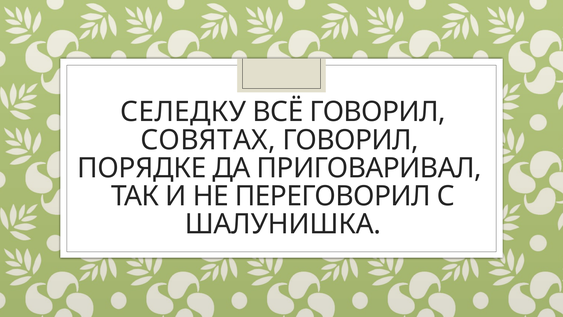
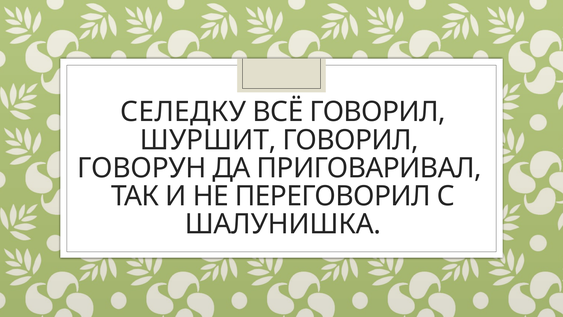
СОВЯТАХ: СОВЯТАХ -> ШУРШИТ
ПОРЯДКЕ: ПОРЯДКЕ -> ГОВОРУН
